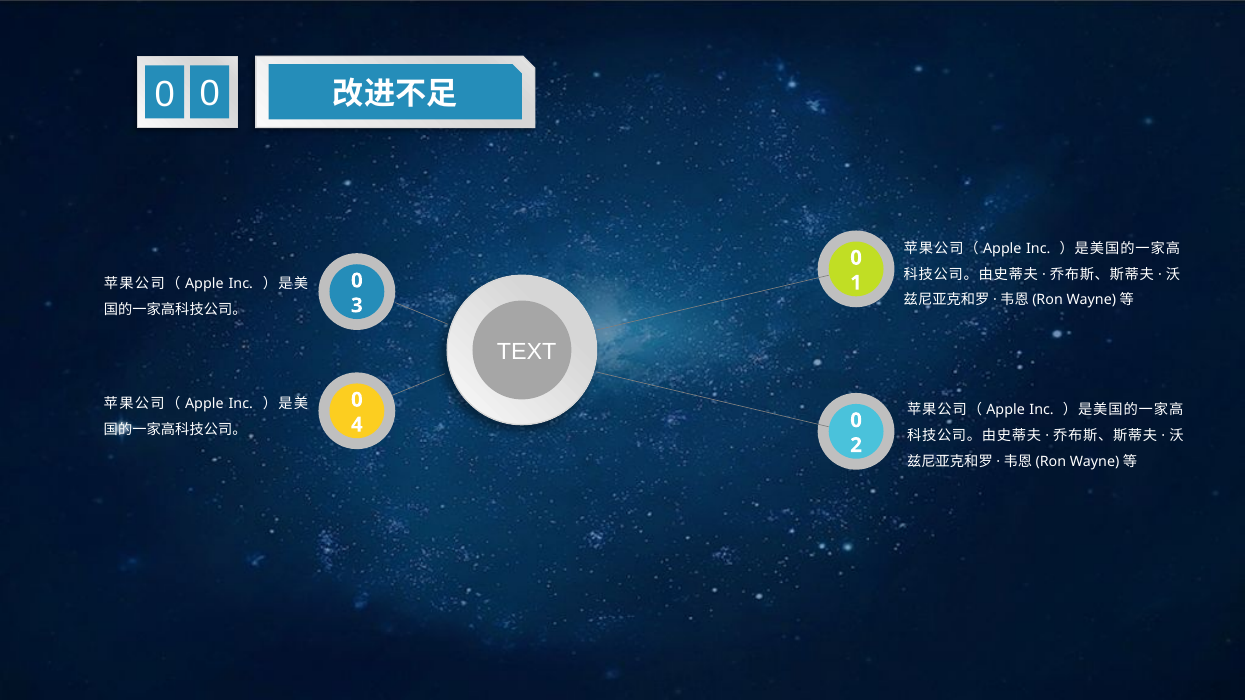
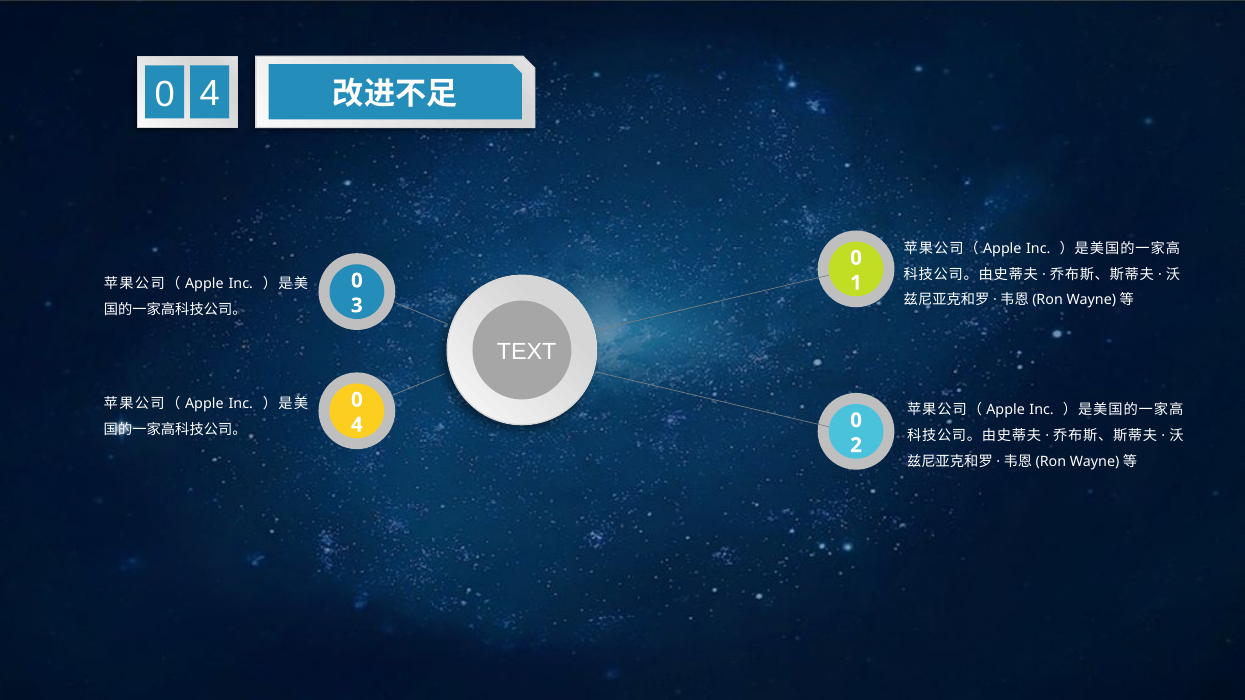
0 at (210, 94): 0 -> 4
